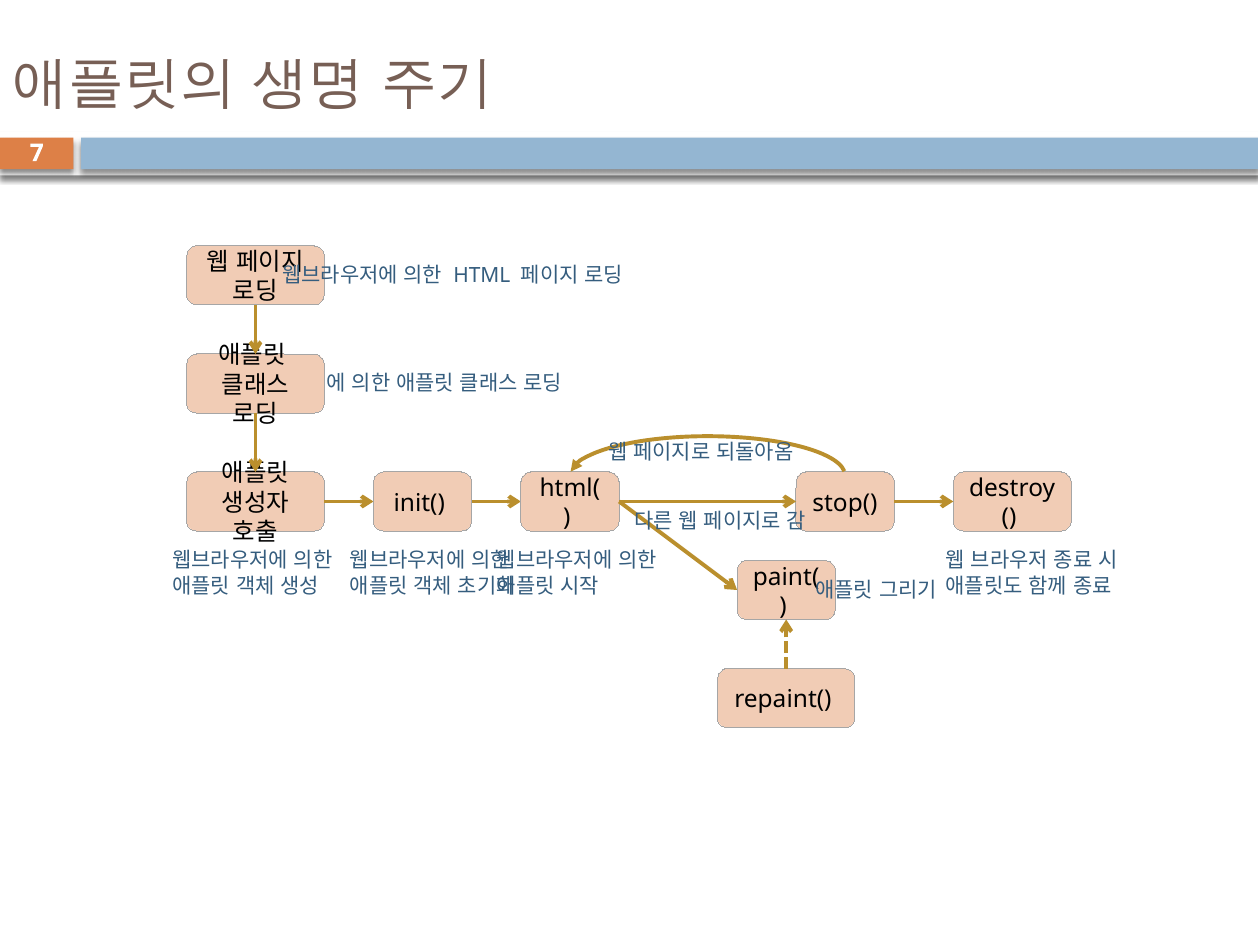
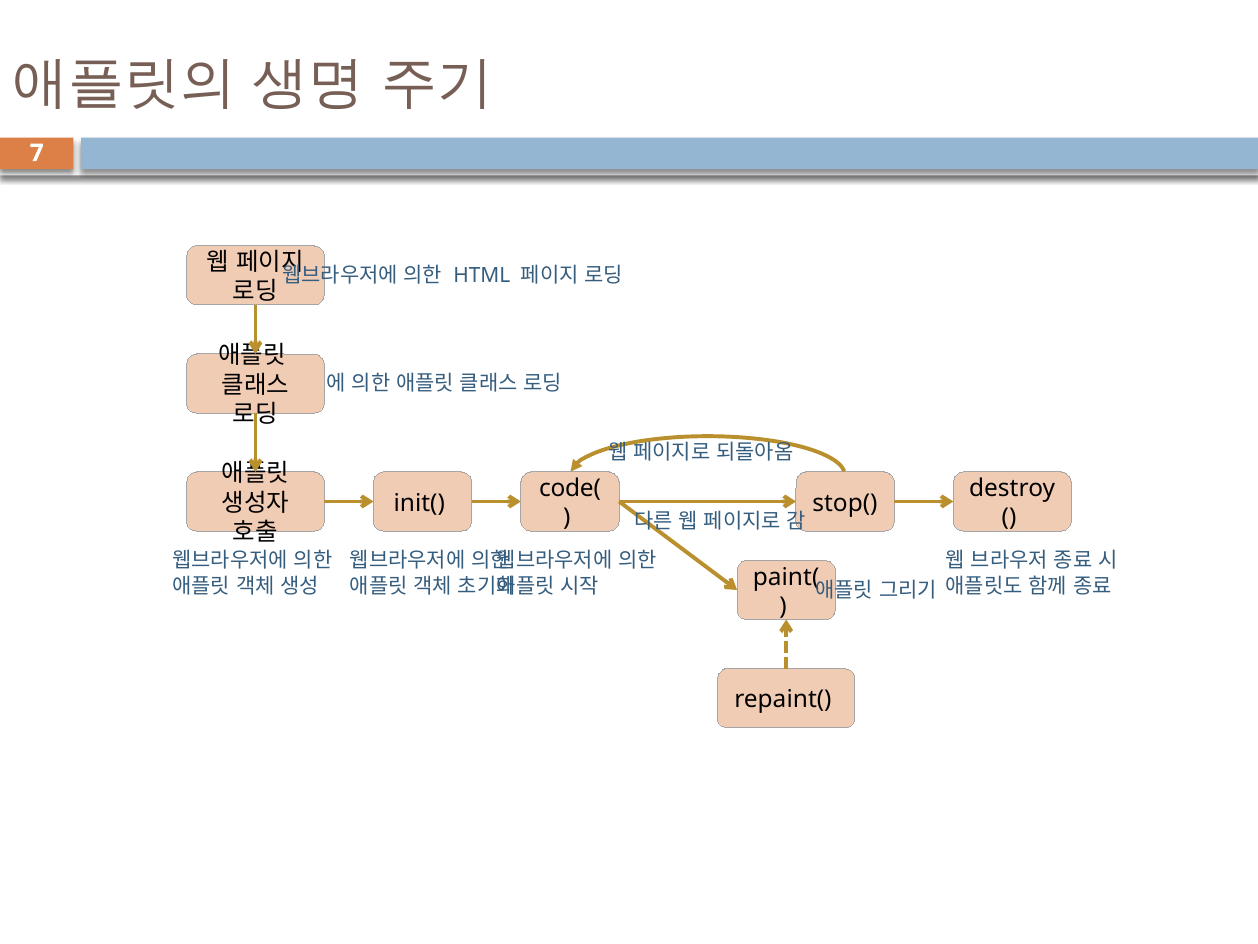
html(: html( -> code(
